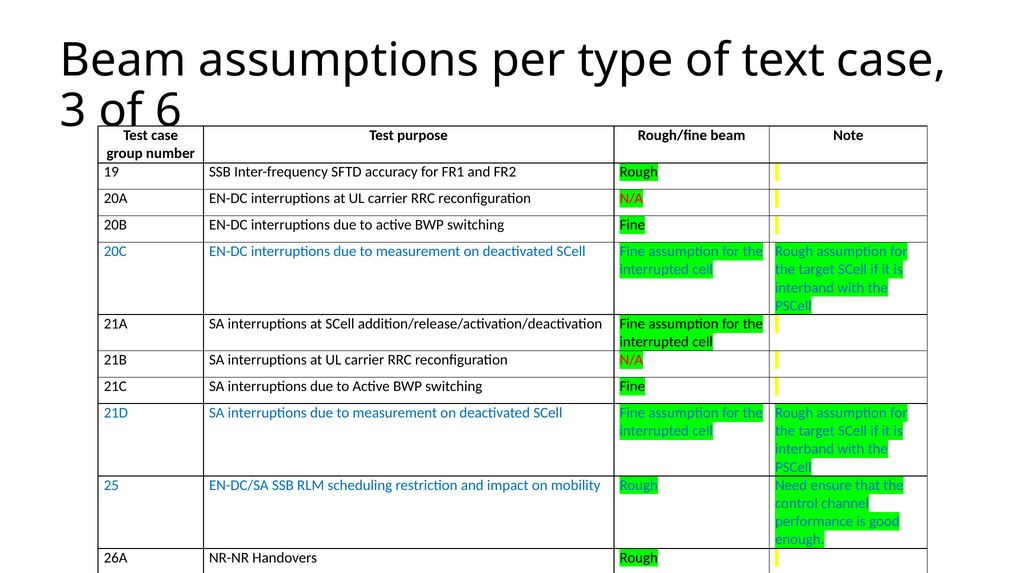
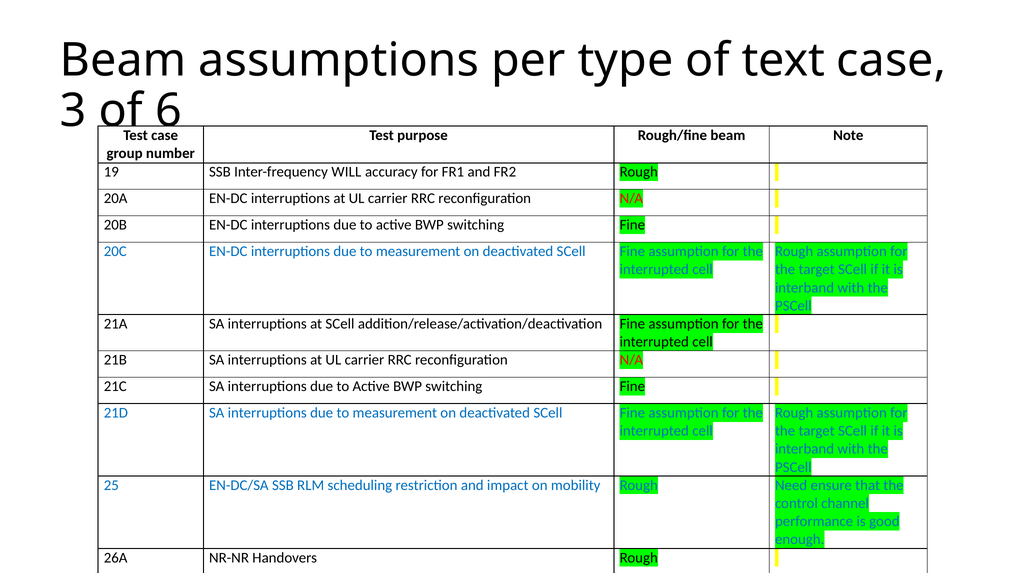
SFTD: SFTD -> WILL
